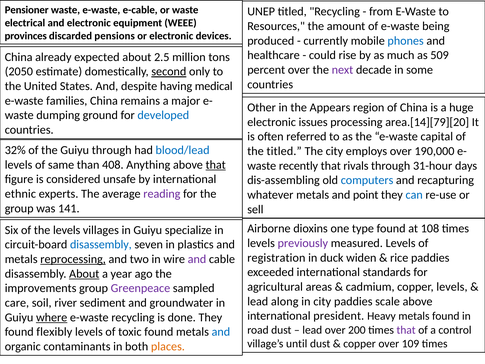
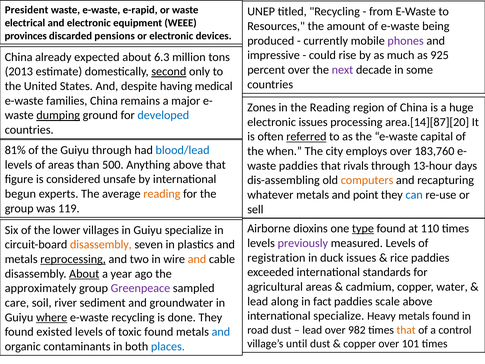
Pensioner: Pensioner -> President
e-cable: e-cable -> e-rapid
phones colour: blue -> purple
healthcare: healthcare -> impressive
509: 509 -> 925
2.5: 2.5 -> 6.3
2050: 2050 -> 2013
Other: Other -> Zones
the Appears: Appears -> Reading
dumping underline: none -> present
area.[14][79][20: area.[14][79][20 -> area.[14][87][20
referred underline: none -> present
32%: 32% -> 81%
the titled: titled -> when
190,000: 190,000 -> 183,760
of same: same -> areas
408: 408 -> 500
that at (216, 165) underline: present -> none
waste recently: recently -> paddies
31-hour: 31-hour -> 13-hour
computers colour: blue -> orange
ethnic: ethnic -> begun
reading at (162, 194) colour: purple -> orange
141: 141 -> 119
type underline: none -> present
108: 108 -> 110
the levels: levels -> lower
disassembly at (101, 244) colour: blue -> orange
duck widen: widen -> issues
and at (197, 259) colour: purple -> orange
copper levels: levels -> water
improvements: improvements -> approximately
in city: city -> fact
international president: president -> specialize
200: 200 -> 982
that at (406, 330) colour: purple -> orange
flexibly: flexibly -> existed
109: 109 -> 101
places colour: orange -> blue
